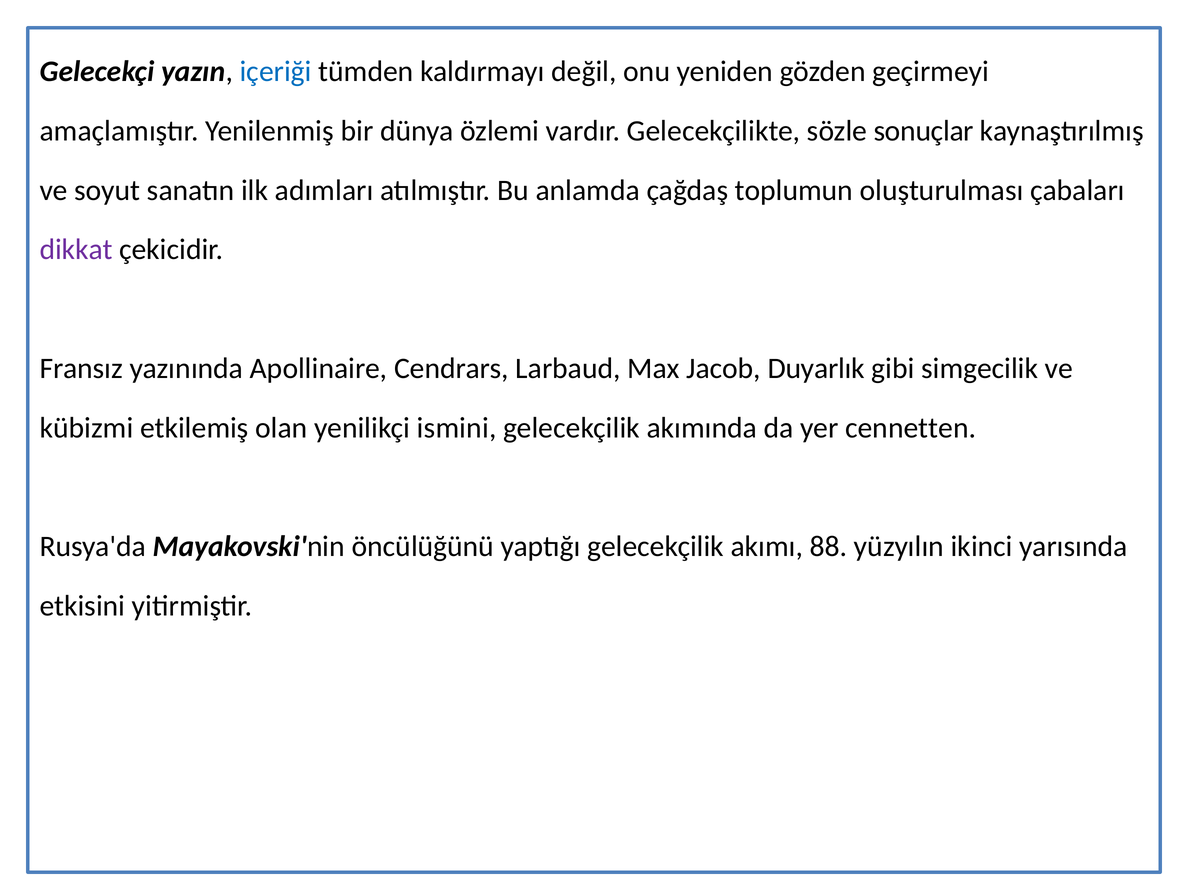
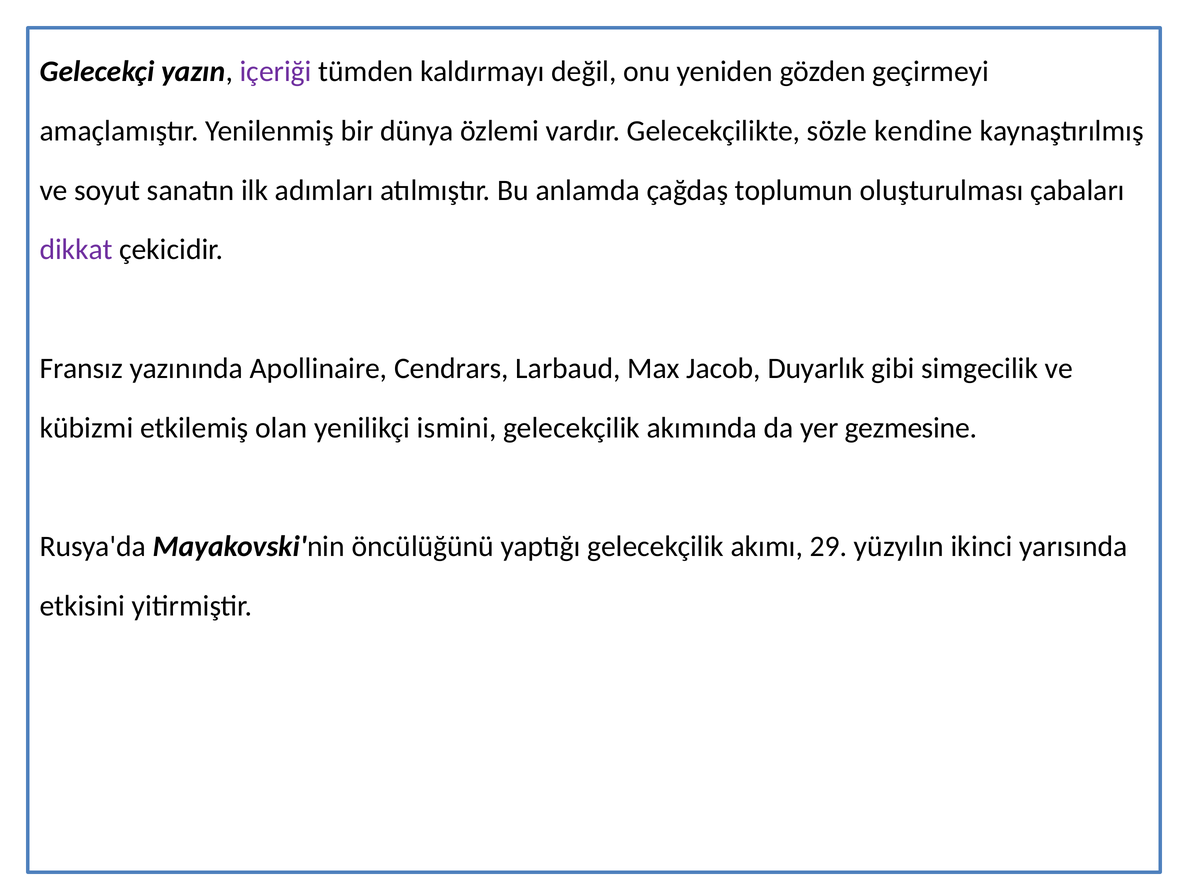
içeriği colour: blue -> purple
sonuçlar: sonuçlar -> kendine
cennetten: cennetten -> gezmesine
88: 88 -> 29
